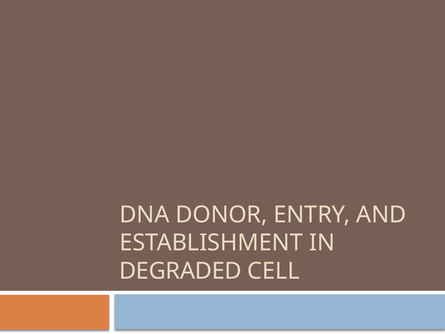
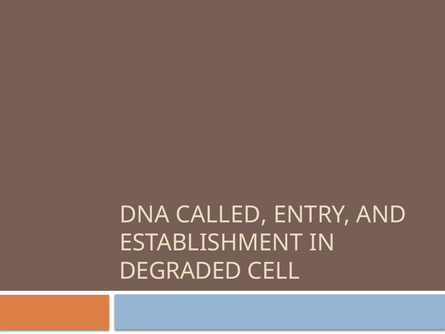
DONOR: DONOR -> CALLED
